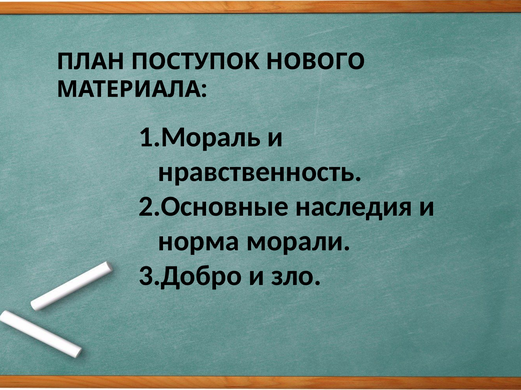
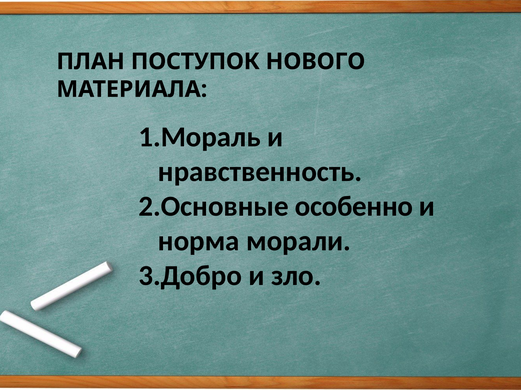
наследия: наследия -> особенно
